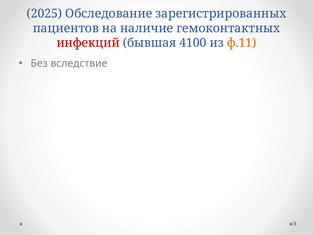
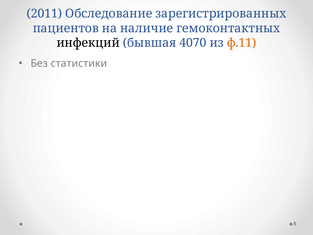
2025: 2025 -> 2011
инфекций colour: red -> black
4100: 4100 -> 4070
вследствие: вследствие -> статистики
